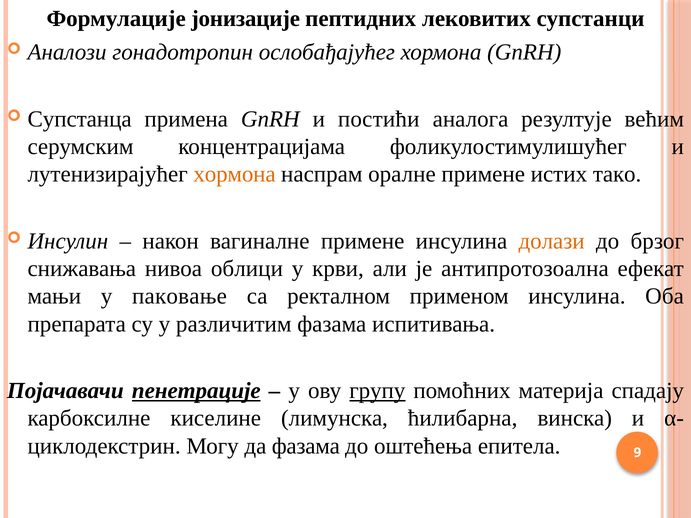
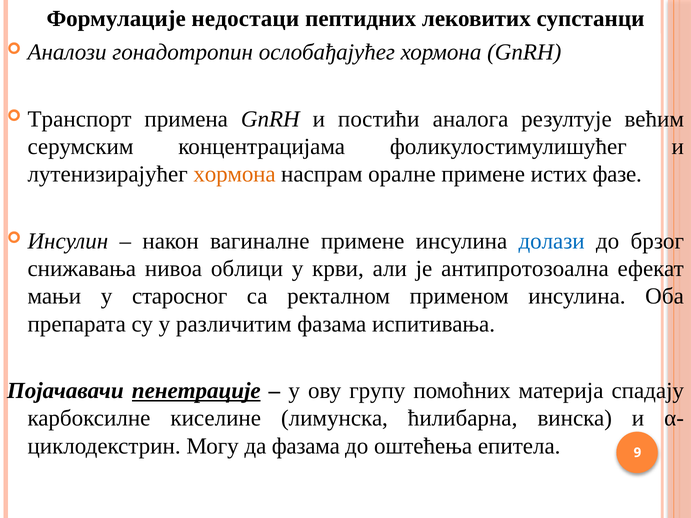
јонизације: јонизације -> недостаци
Супстанца: Супстанца -> Транспорт
тако: тако -> фазе
долази colour: orange -> blue
паковање: паковање -> старосног
групу underline: present -> none
